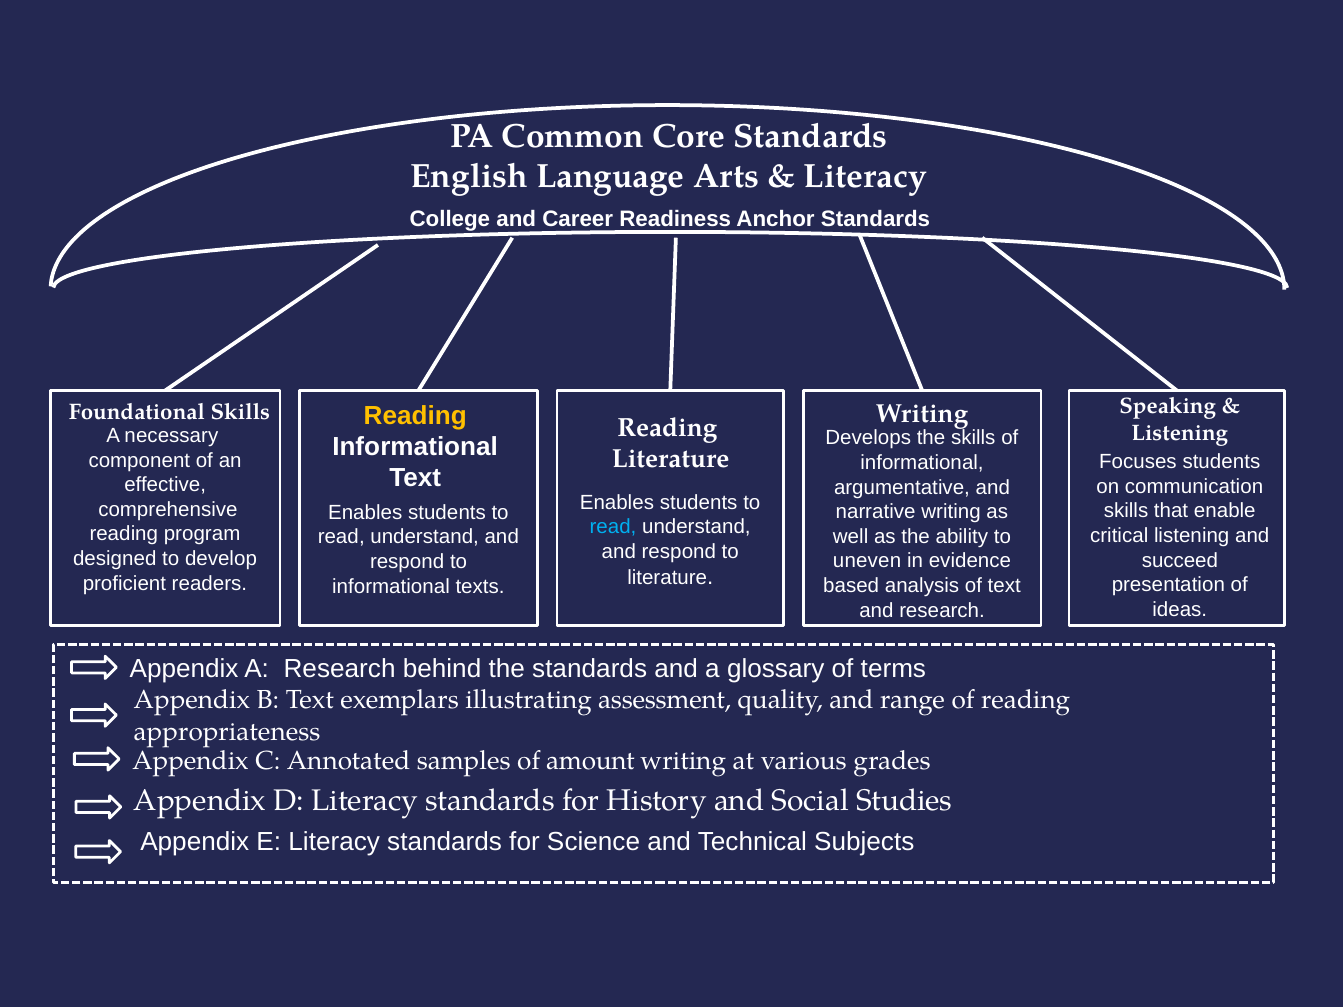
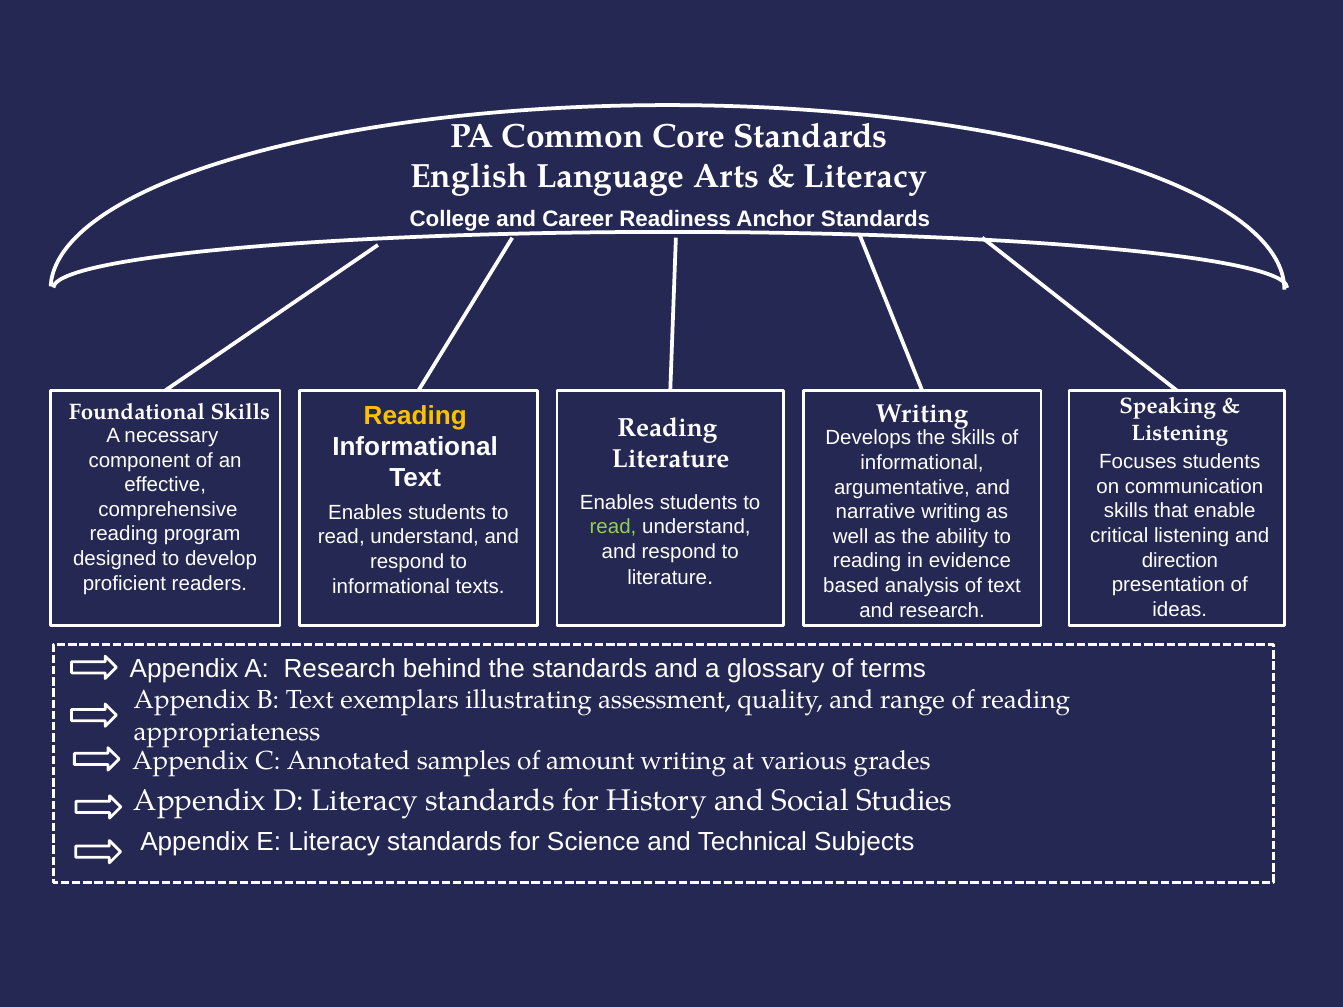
read at (613, 527) colour: light blue -> light green
succeed: succeed -> direction
uneven at (867, 561): uneven -> reading
